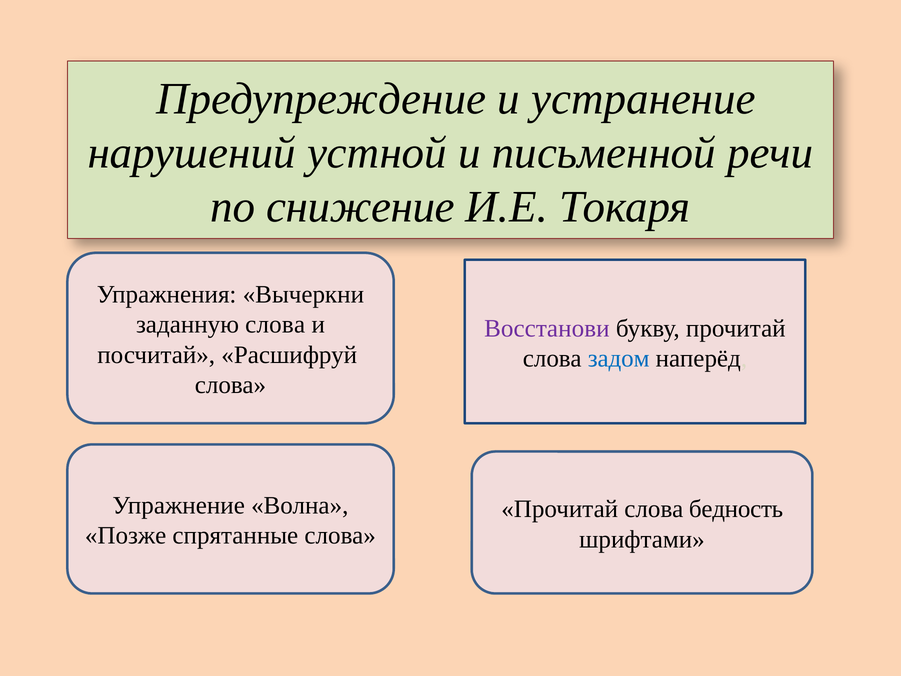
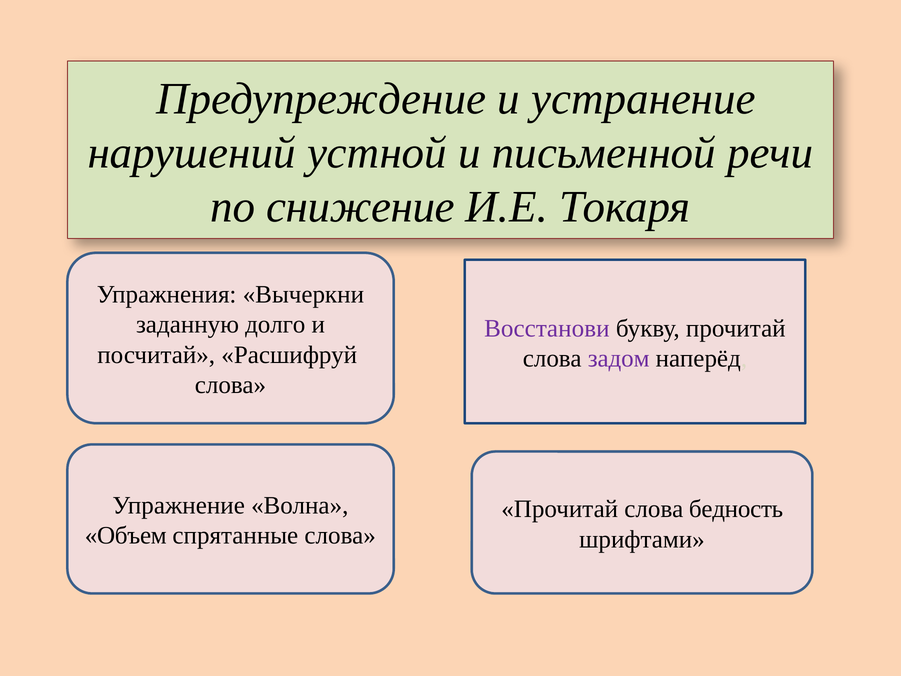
заданную слова: слова -> долго
задом colour: blue -> purple
Позже: Позже -> Объем
